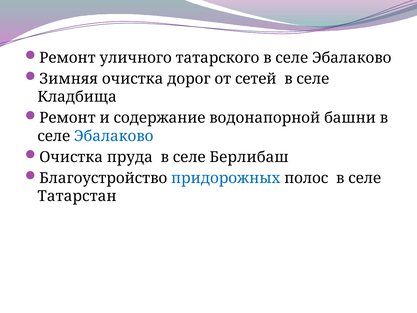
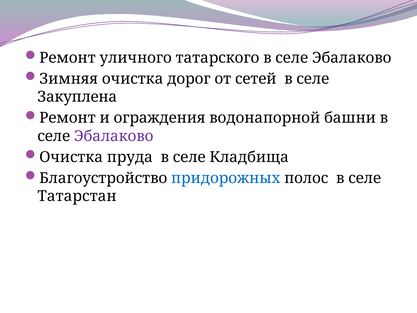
Кладбища: Кладбища -> Закуплена
содержание: содержание -> ограждения
Эбалаково at (114, 136) colour: blue -> purple
Берлибаш: Берлибаш -> Кладбища
